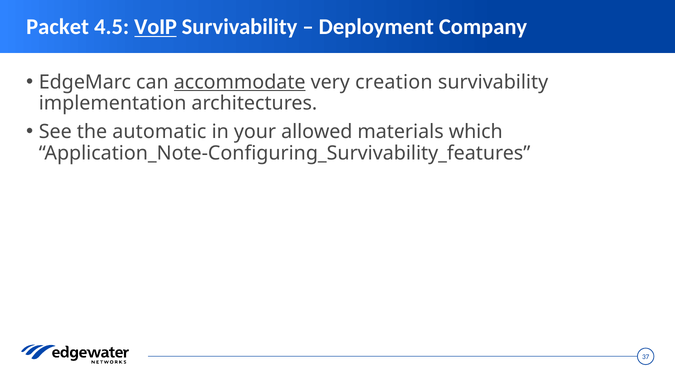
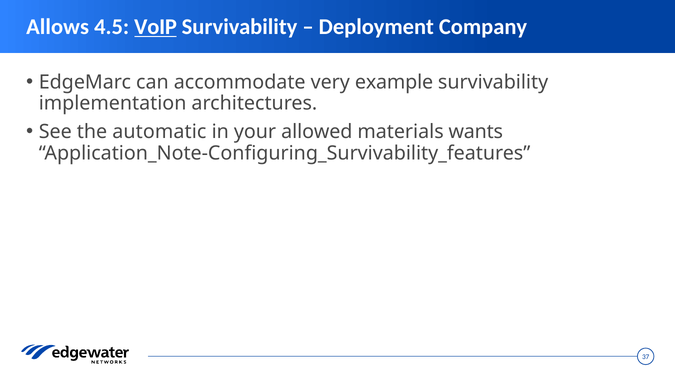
Packet: Packet -> Allows
accommodate underline: present -> none
creation: creation -> example
which: which -> wants
